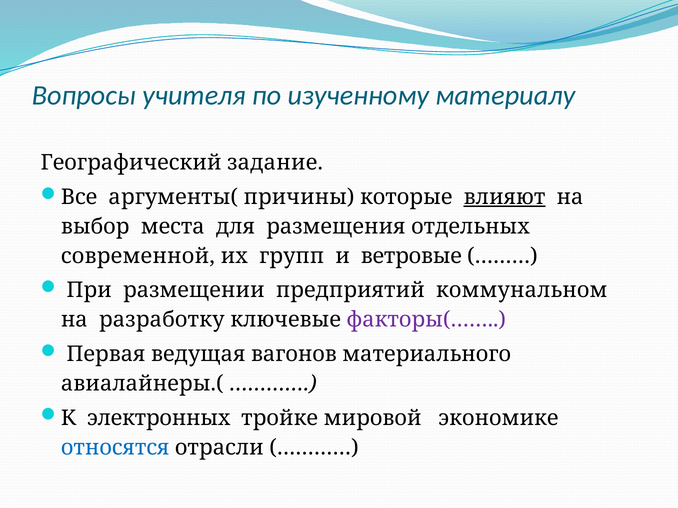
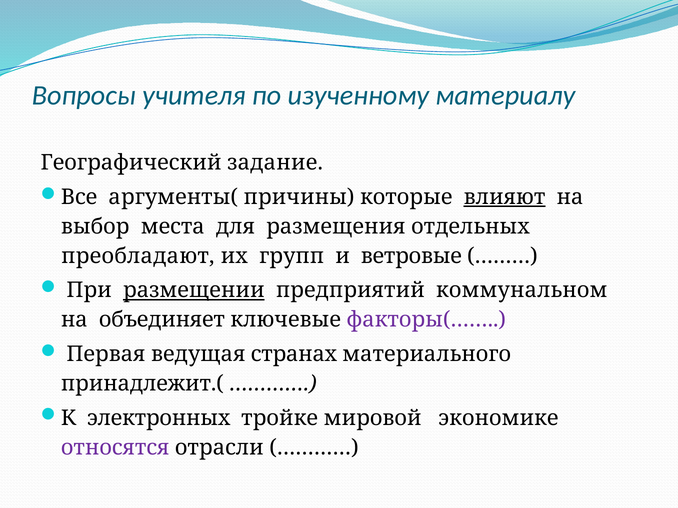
современной: современной -> преобладают
размещении underline: none -> present
разработку: разработку -> объединяет
вагонов: вагонов -> странах
авиалайнеры.(: авиалайнеры.( -> принадлежит.(
относятся colour: blue -> purple
